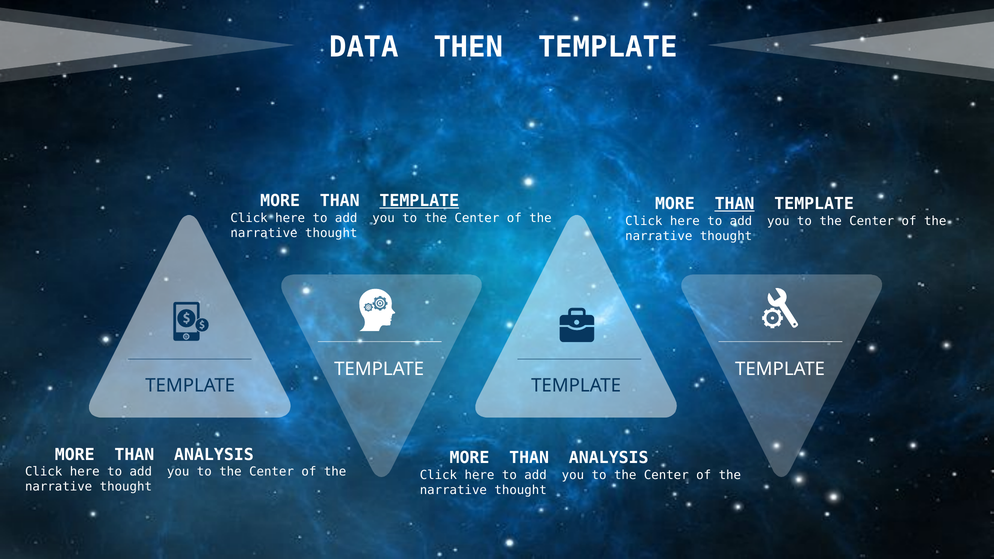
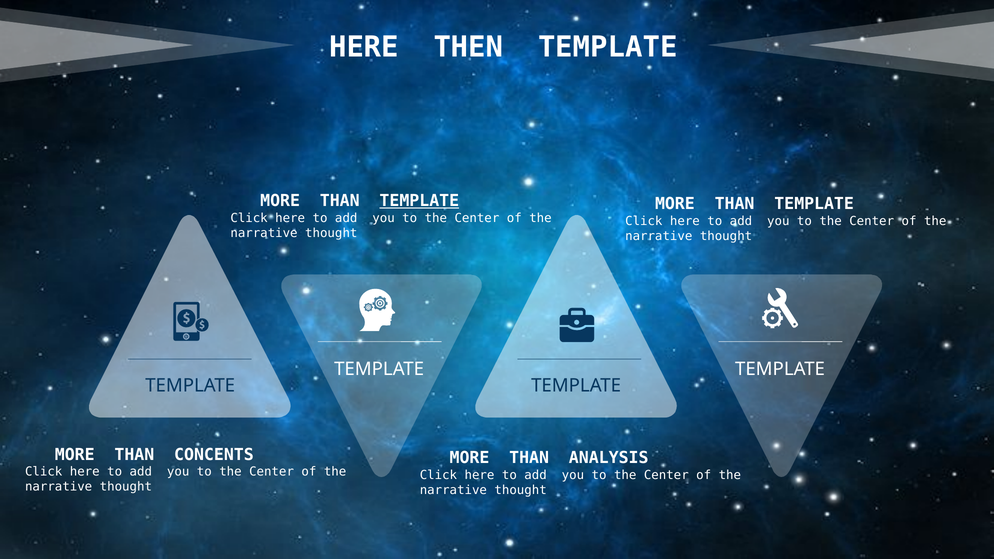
DATA at (364, 47): DATA -> HERE
THAN at (735, 204) underline: present -> none
ANALYSIS at (214, 455): ANALYSIS -> CONCENTS
